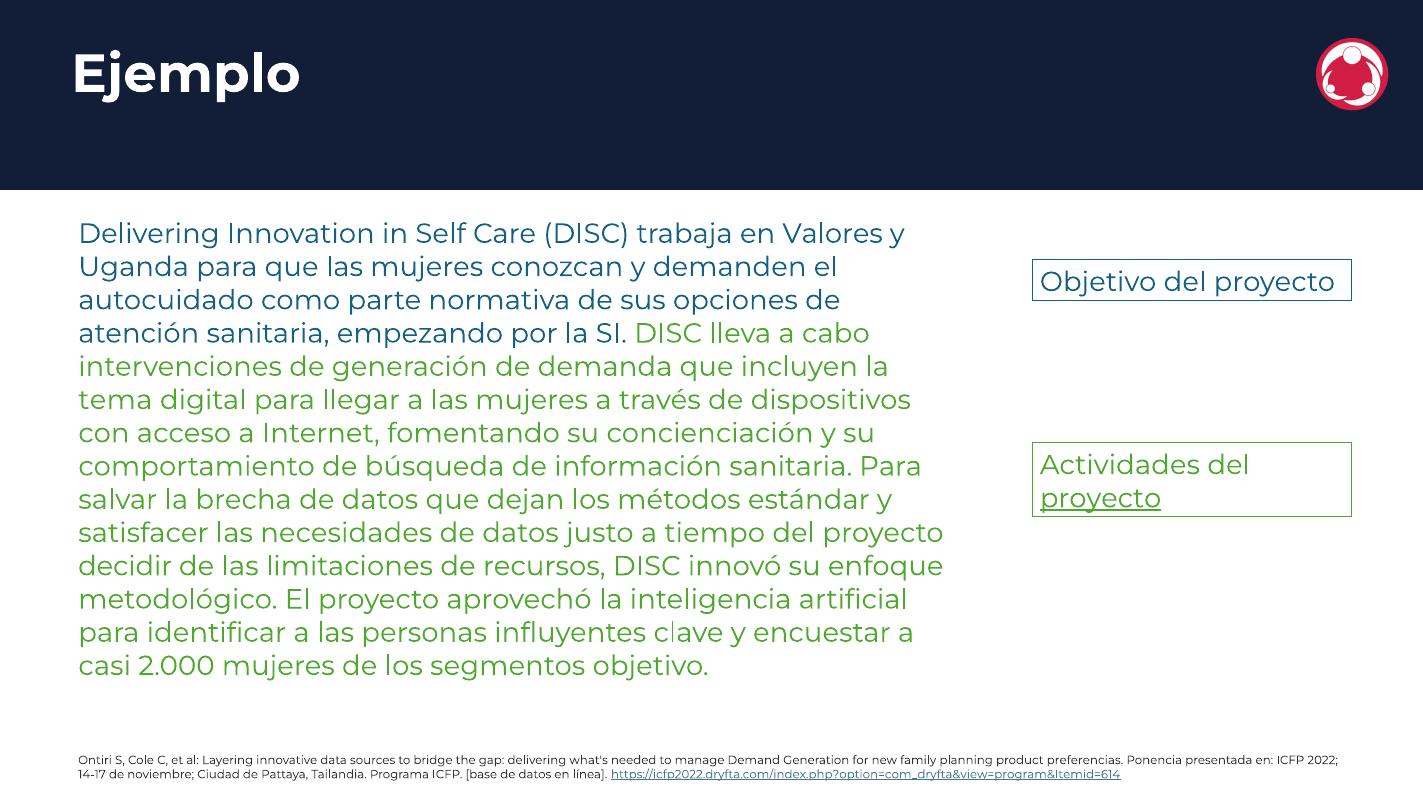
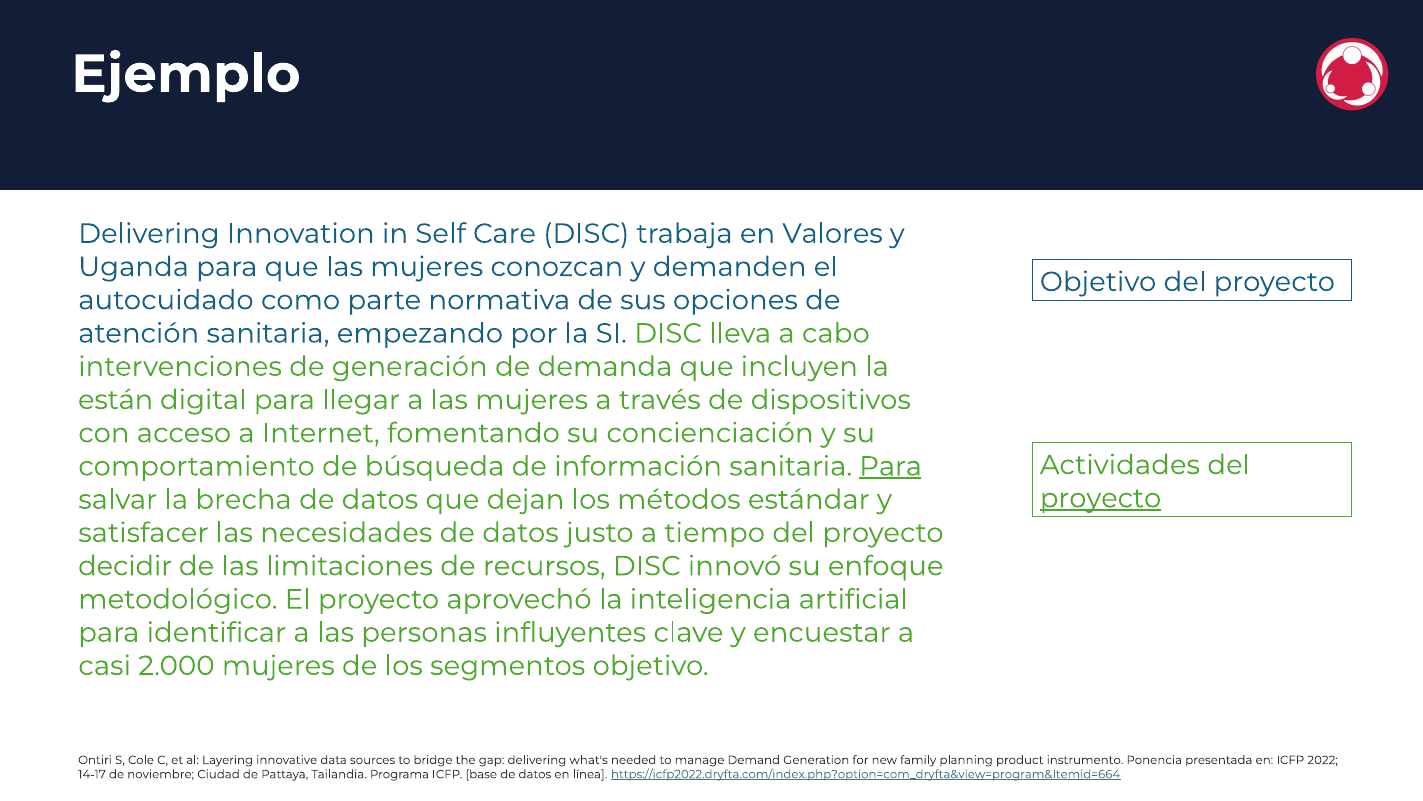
tema: tema -> están
Para at (891, 466) underline: none -> present
preferencias: preferencias -> instrumento
https://icfp2022.dryfta.com/index.php?option=com_dryfta&view=program&Itemid=614: https://icfp2022.dryfta.com/index.php?option=com_dryfta&view=program&Itemid=614 -> https://icfp2022.dryfta.com/index.php?option=com_dryfta&view=program&Itemid=664
